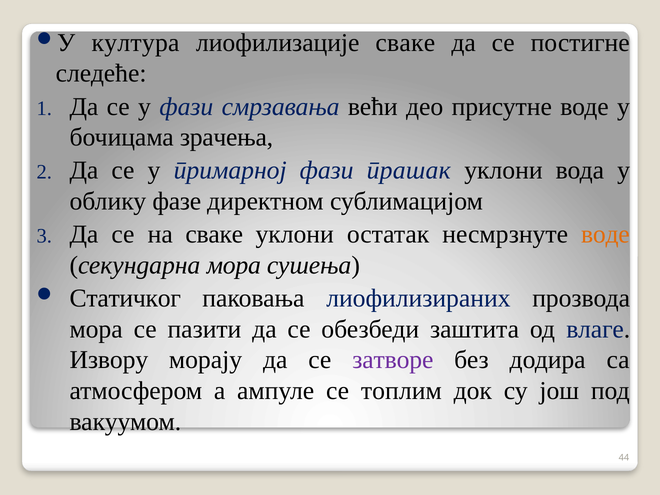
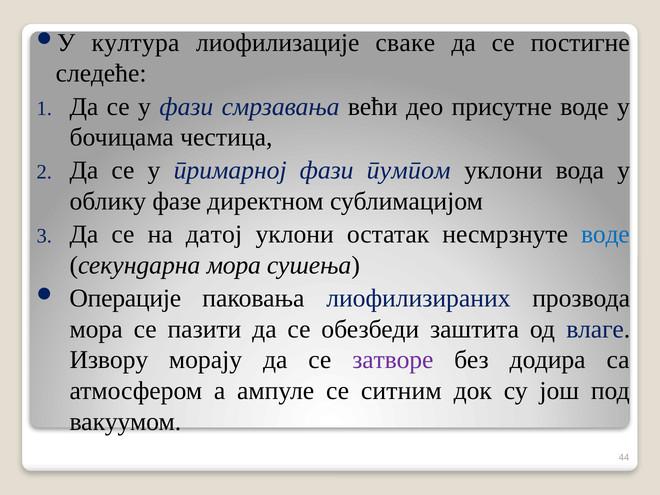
зрачења: зрачења -> честица
прашак: прашак -> пумпом
на сваке: сваке -> датој
воде at (605, 234) colour: orange -> blue
Статичког: Статичког -> Операције
топлим: топлим -> ситним
